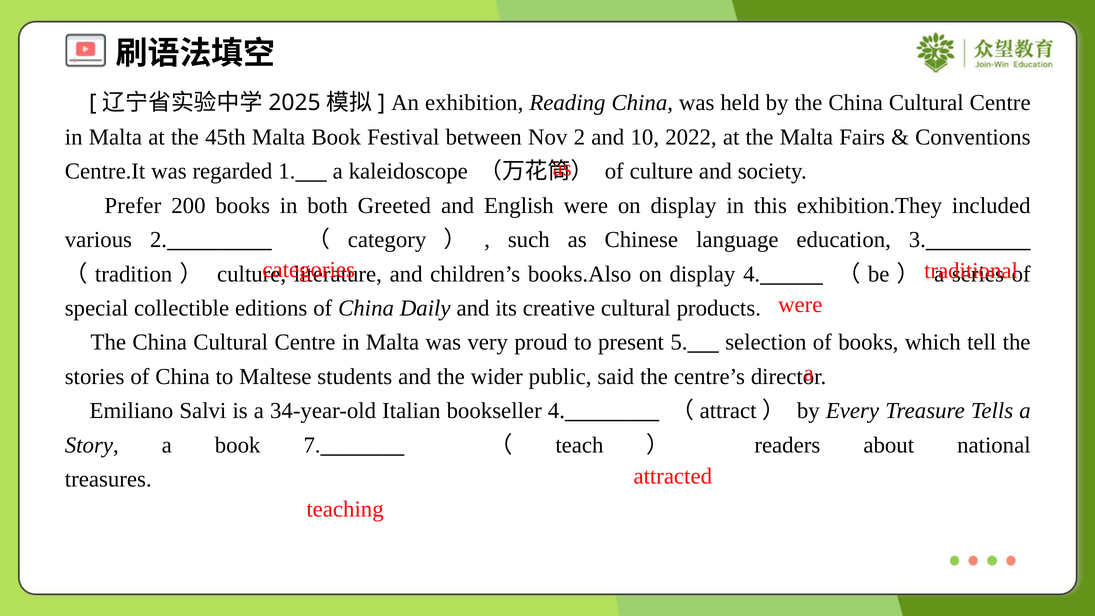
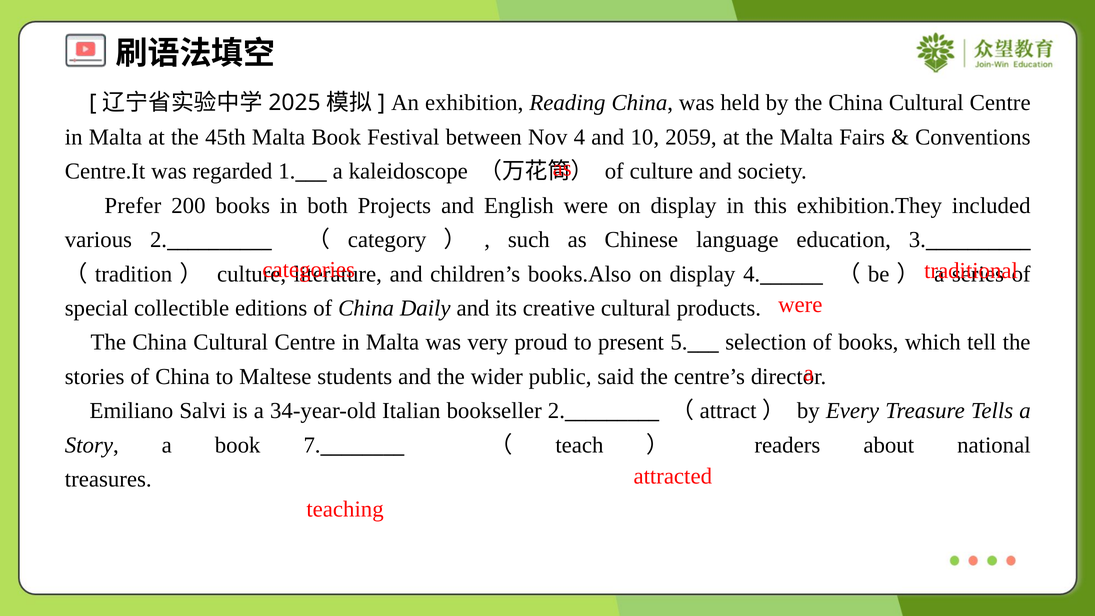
Nov 2: 2 -> 4
2022: 2022 -> 2059
Greeted: Greeted -> Projects
bookseller 4: 4 -> 2
